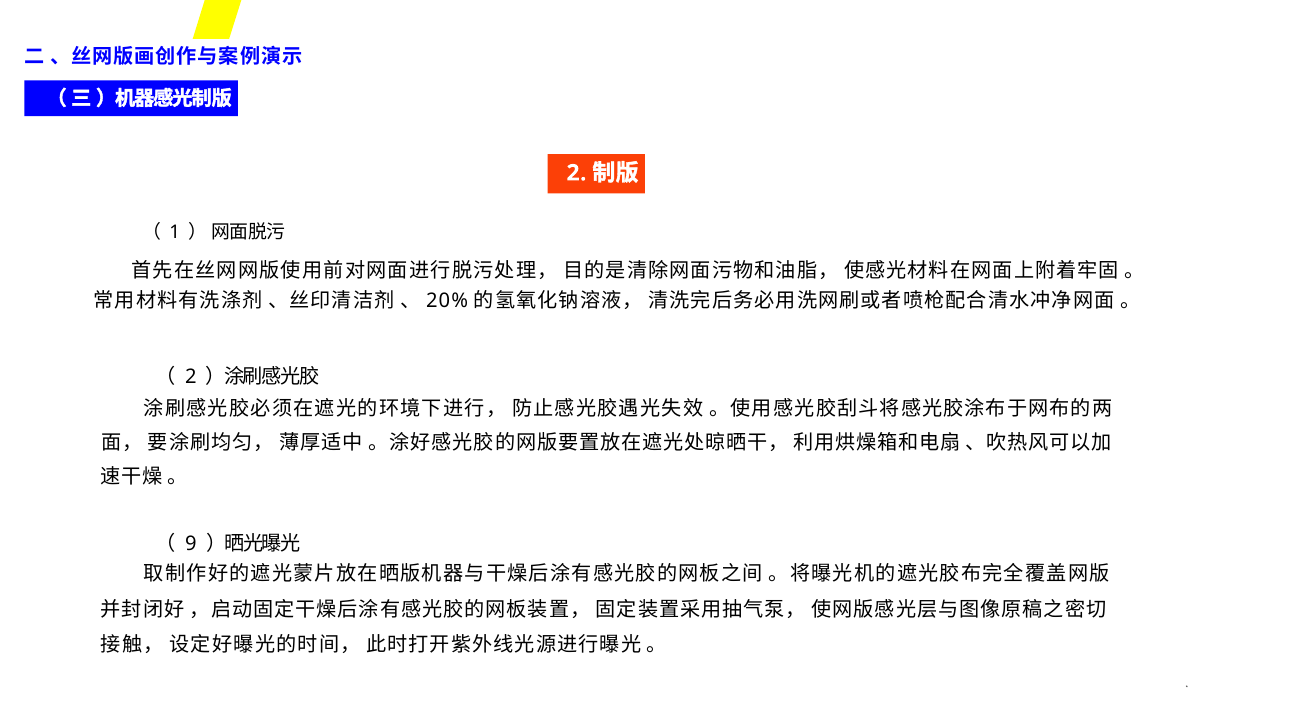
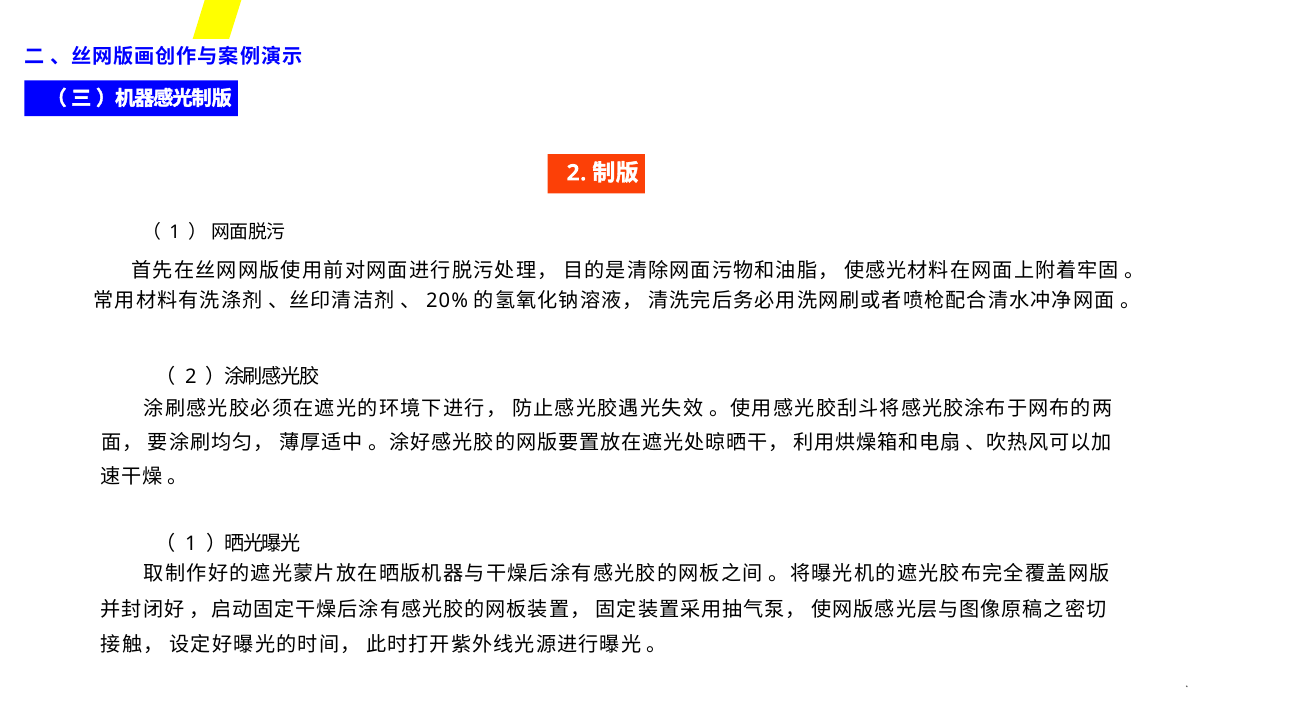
9 at (191, 544): 9 -> 1
